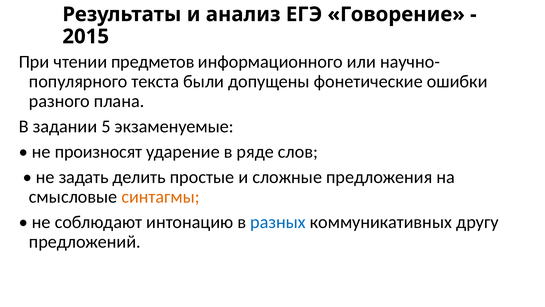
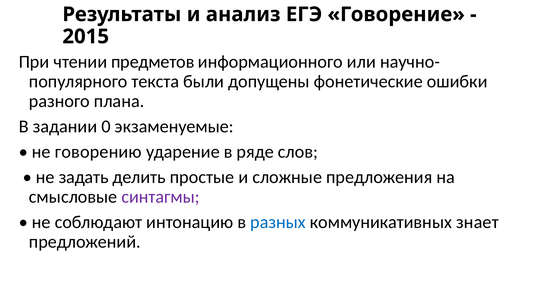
5: 5 -> 0
произносят: произносят -> говорению
синтагмы colour: orange -> purple
другу: другу -> знает
